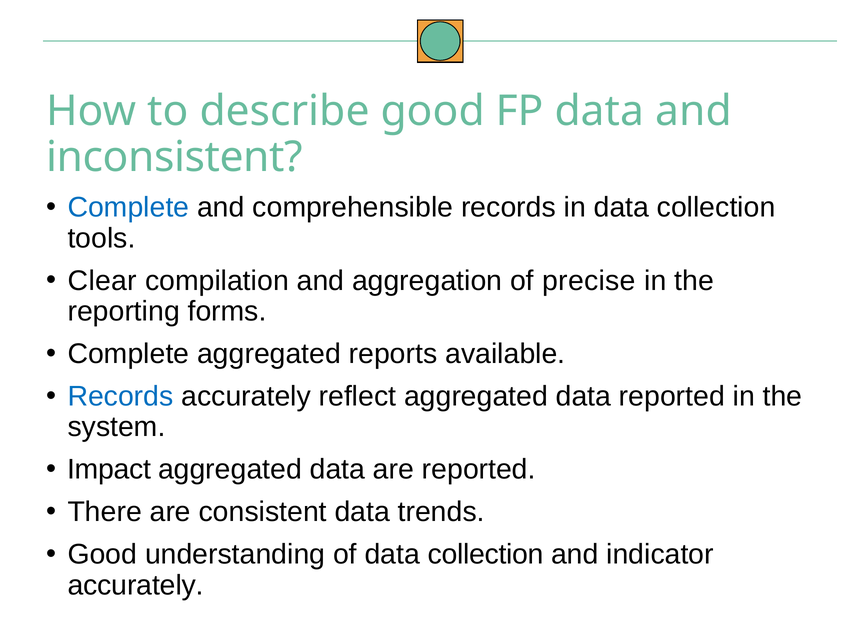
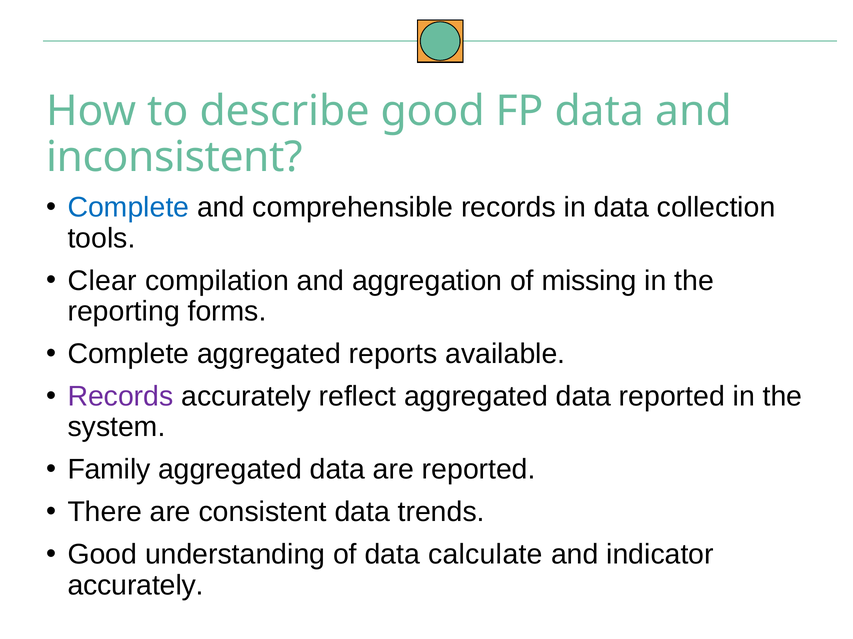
precise: precise -> missing
Records at (121, 397) colour: blue -> purple
Impact: Impact -> Family
of data collection: collection -> calculate
